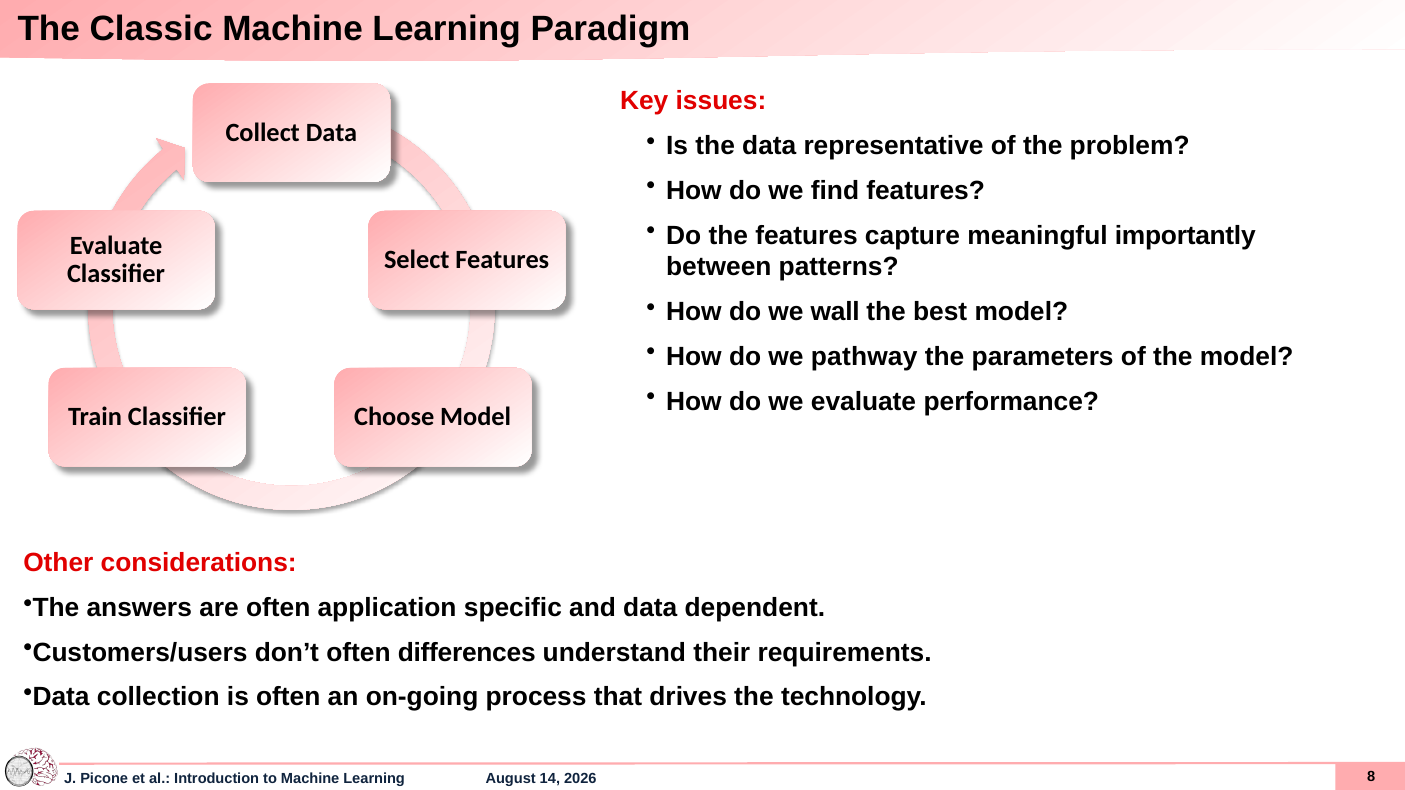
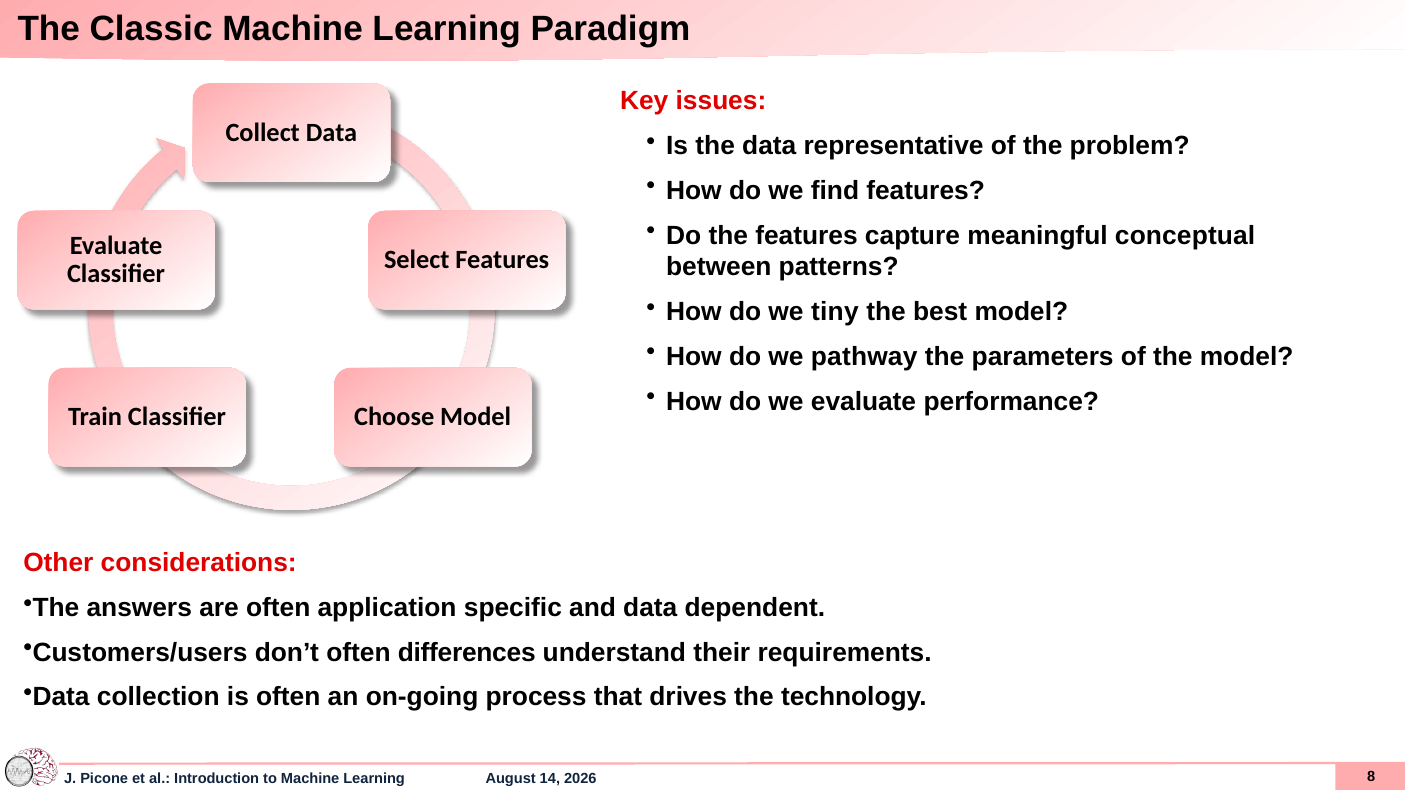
importantly: importantly -> conceptual
wall: wall -> tiny
